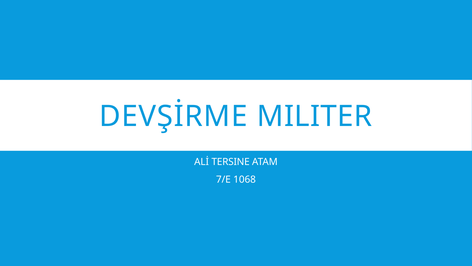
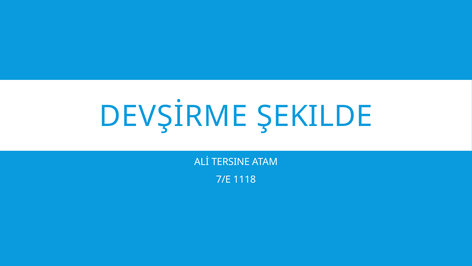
MILITER: MILITER -> ŞEKILDE
1068: 1068 -> 1118
